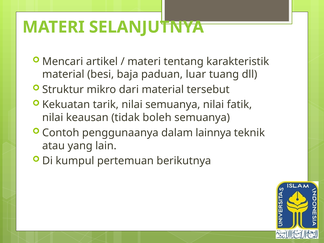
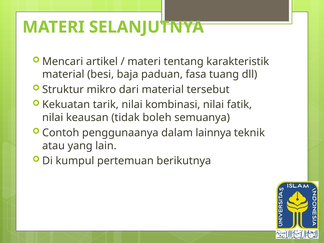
luar: luar -> fasa
nilai semuanya: semuanya -> kombinasi
